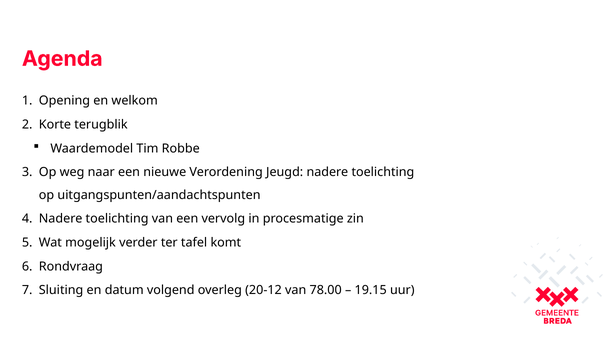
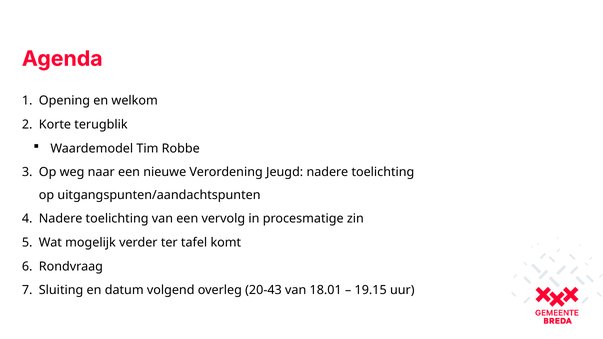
20-12: 20-12 -> 20-43
78.00: 78.00 -> 18.01
